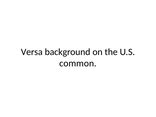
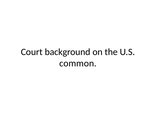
Versa: Versa -> Court
